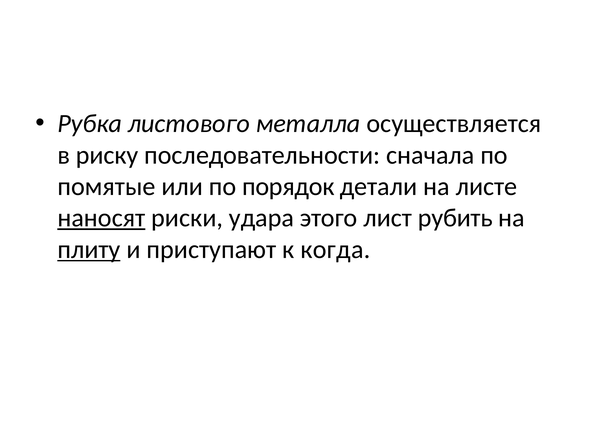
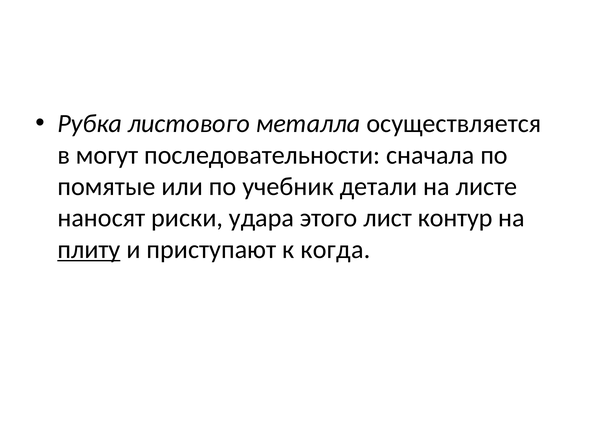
риску: риску -> могут
порядок: порядок -> учебник
наносят underline: present -> none
рубить: рубить -> контур
